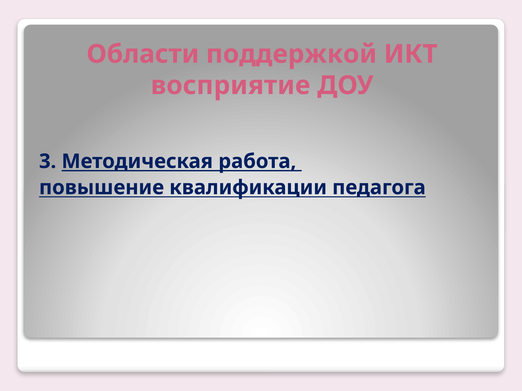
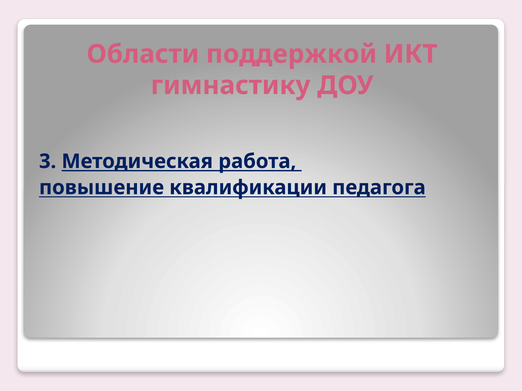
восприятие: восприятие -> гимнастику
